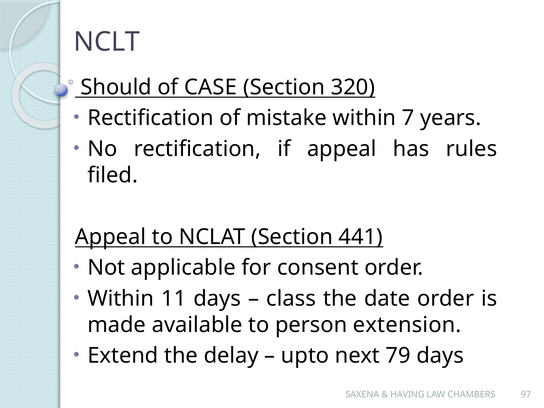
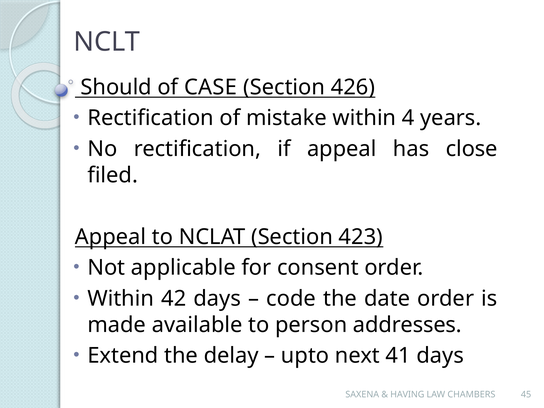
320: 320 -> 426
7: 7 -> 4
rules: rules -> close
441: 441 -> 423
11: 11 -> 42
class: class -> code
extension: extension -> addresses
79: 79 -> 41
97: 97 -> 45
